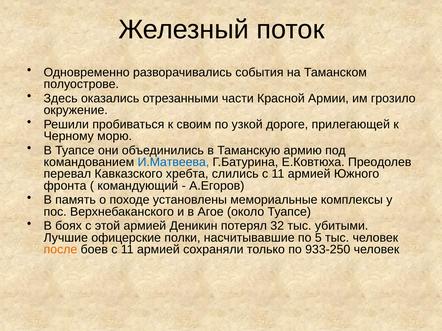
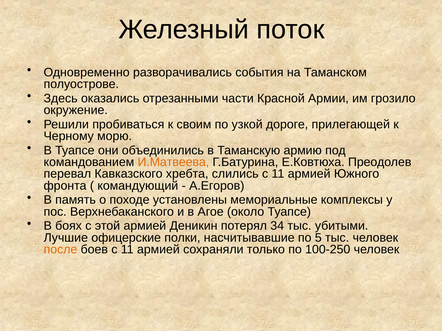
И.Матвеева colour: blue -> orange
32: 32 -> 34
933-250: 933-250 -> 100-250
